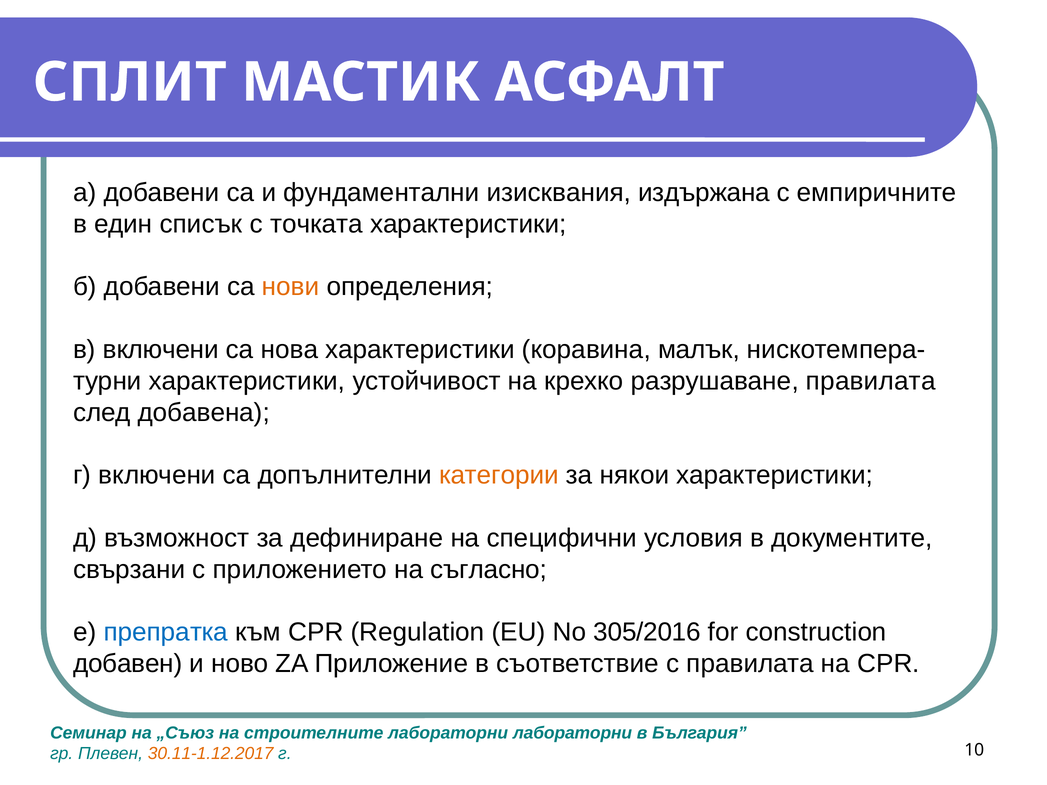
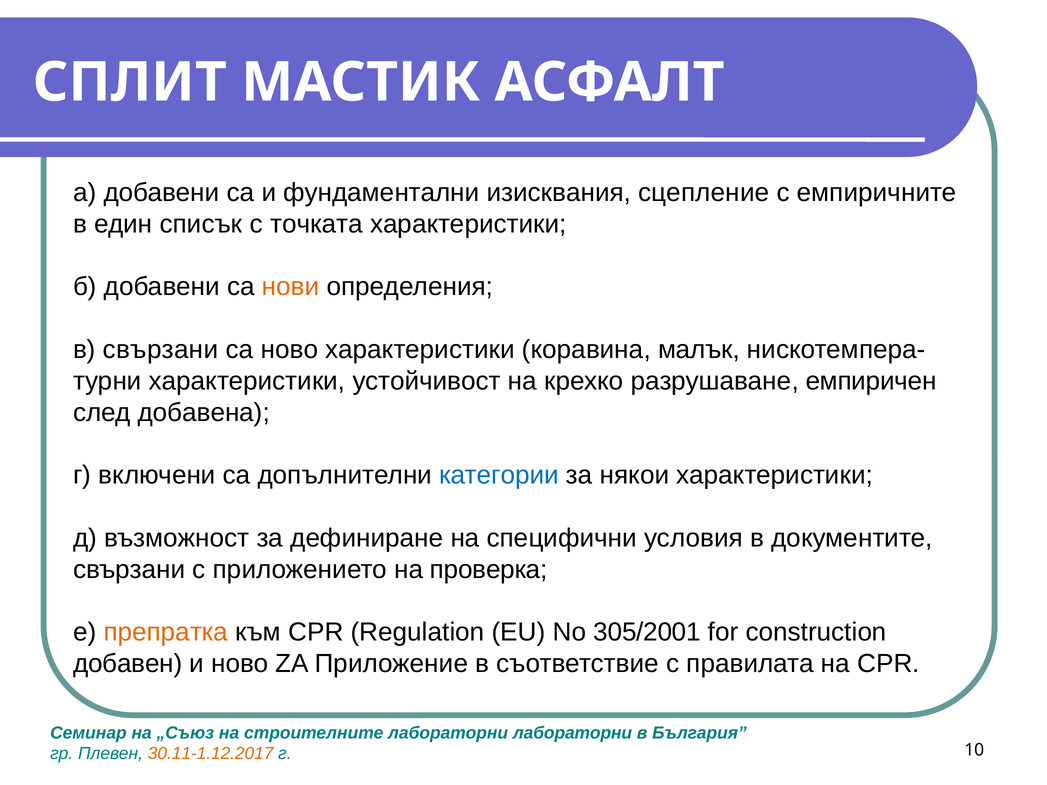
издържана: издържана -> сцепление
в включени: включени -> свързани
са нова: нова -> ново
разрушаване правилата: правилата -> емпиричен
категории colour: orange -> blue
съгласно: съгласно -> проверка
препратка colour: blue -> orange
305/2016: 305/2016 -> 305/2001
